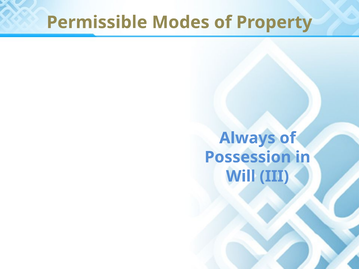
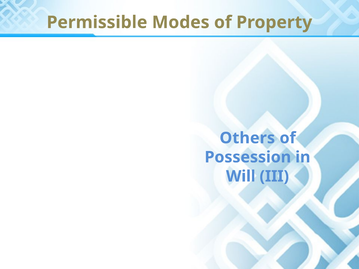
Always: Always -> Others
